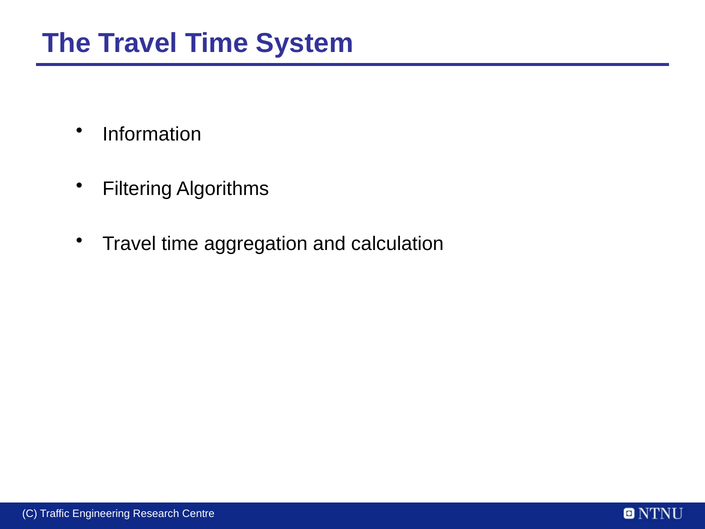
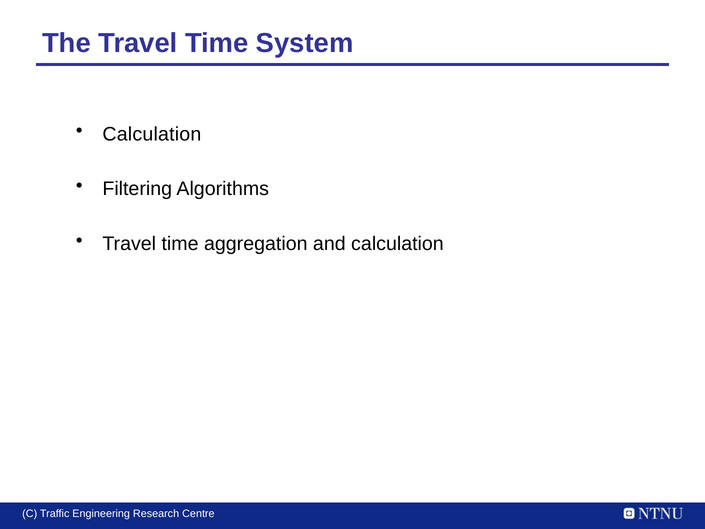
Information at (152, 134): Information -> Calculation
